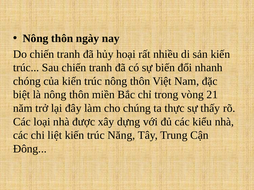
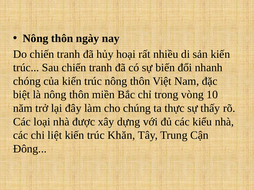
21: 21 -> 10
Năng: Năng -> Khăn
